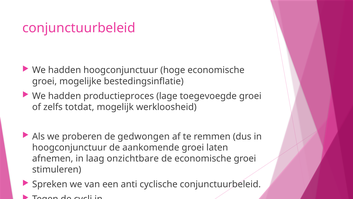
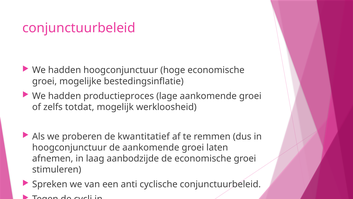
lage toegevoegde: toegevoegde -> aankomende
gedwongen: gedwongen -> kwantitatief
onzichtbare: onzichtbare -> aanbodzijde
